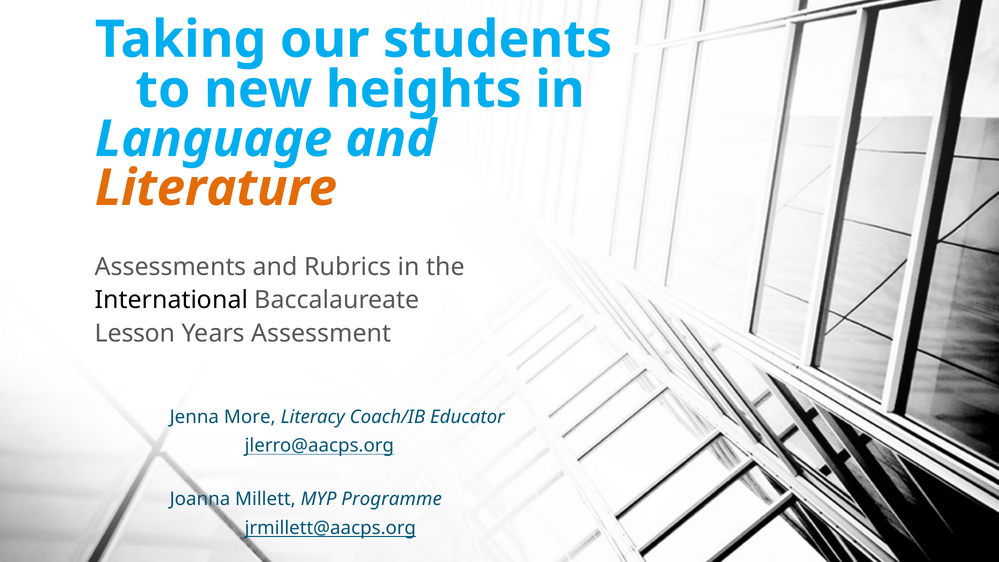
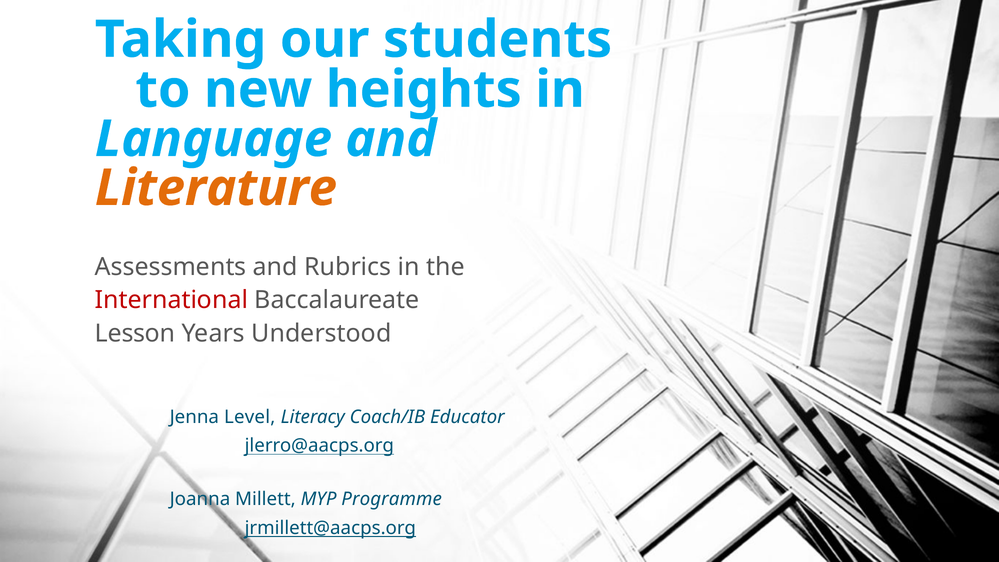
International colour: black -> red
Assessment: Assessment -> Understood
More: More -> Level
